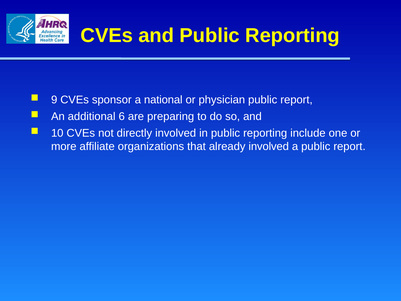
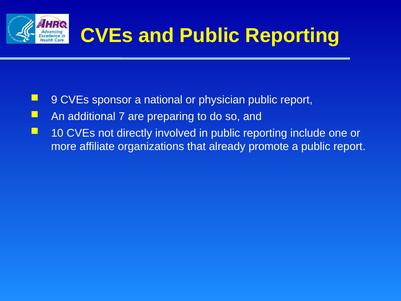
6: 6 -> 7
already involved: involved -> promote
